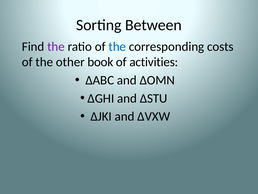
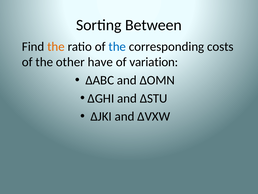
the at (56, 46) colour: purple -> orange
book: book -> have
activities: activities -> variation
